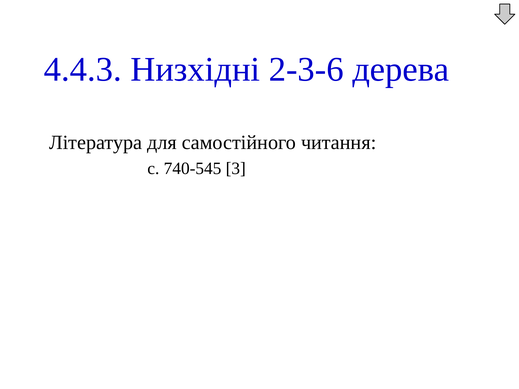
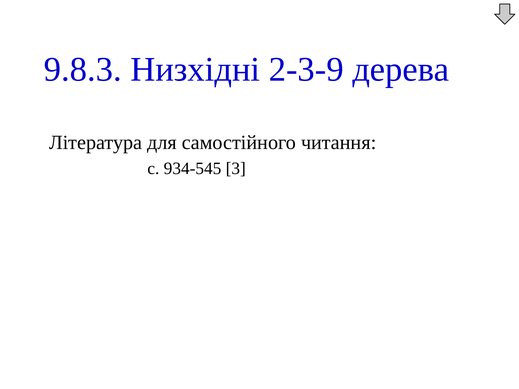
4.4.3: 4.4.3 -> 9.8.3
2-3-6: 2-3-6 -> 2-3-9
740-545: 740-545 -> 934-545
